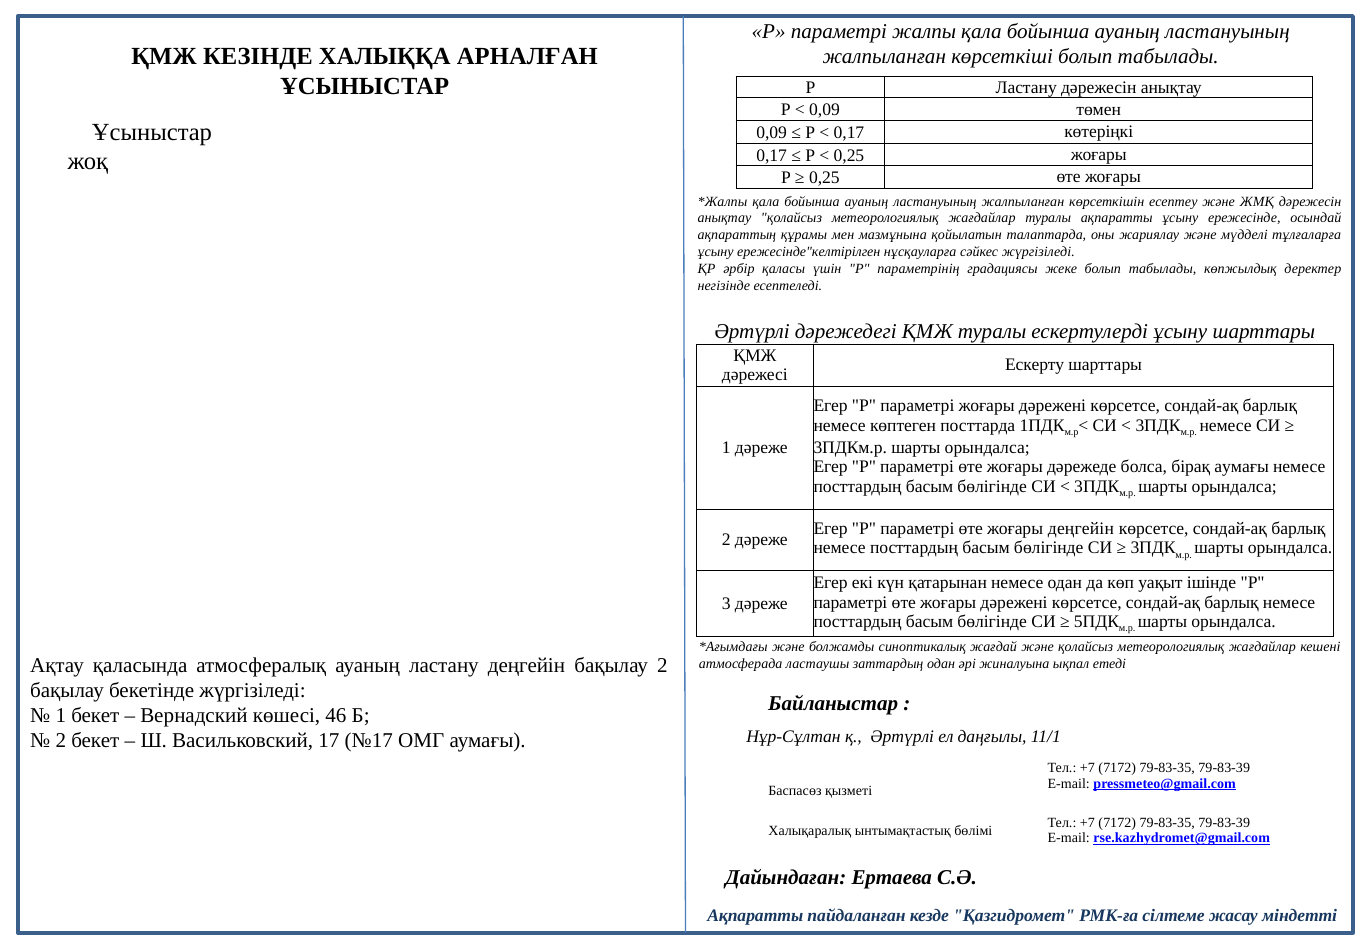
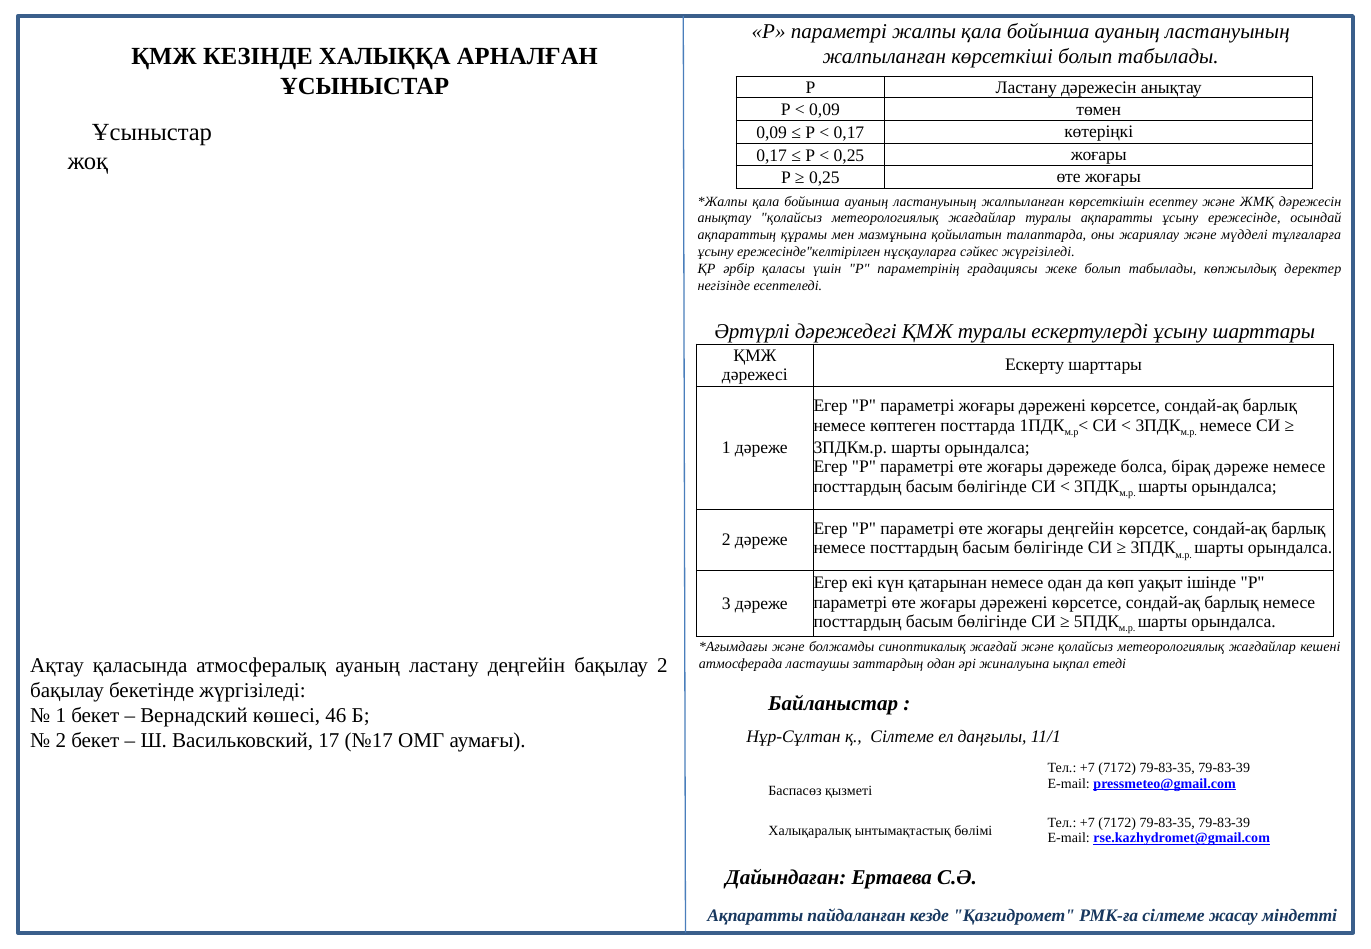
бірақ аумағы: аумағы -> дәреже
қ Әртүрлі: Әртүрлі -> Сілтеме
